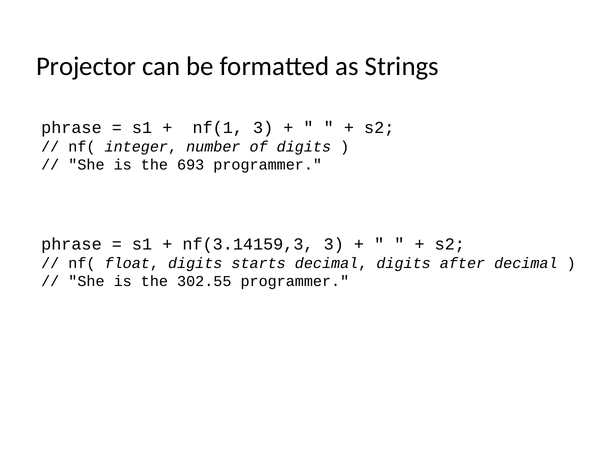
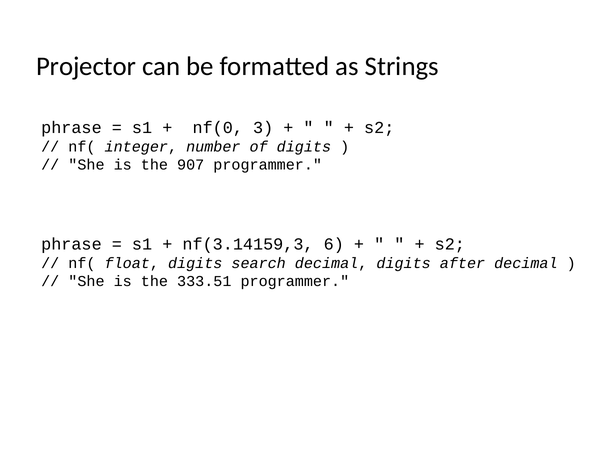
nf(1: nf(1 -> nf(0
693: 693 -> 907
nf(3.14159,3 3: 3 -> 6
starts: starts -> search
302.55: 302.55 -> 333.51
